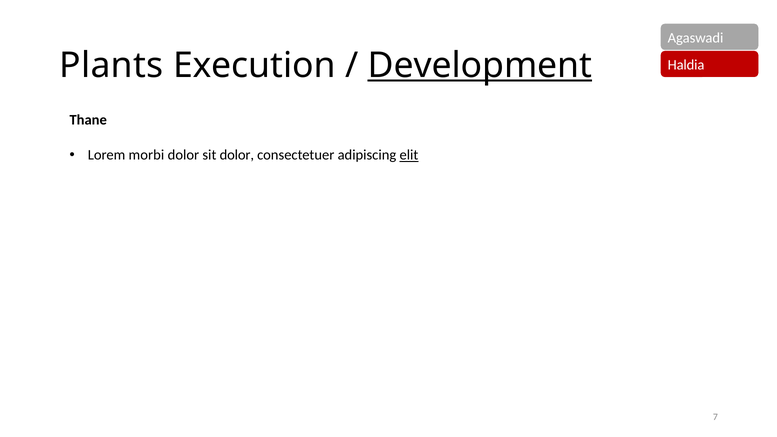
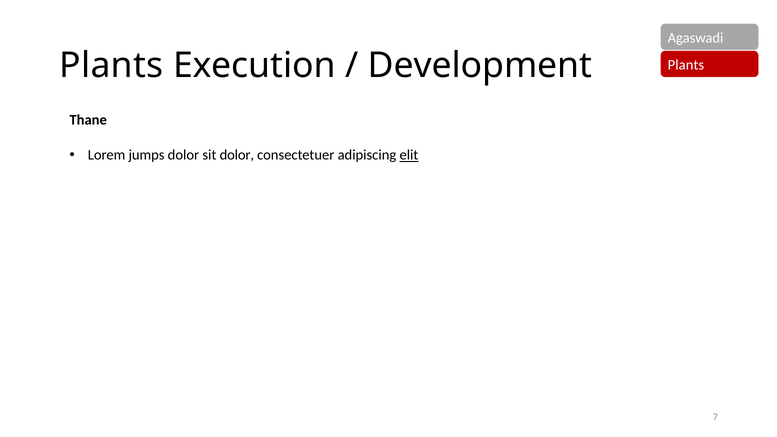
Development underline: present -> none
Haldia at (686, 65): Haldia -> Plants
morbi: morbi -> jumps
